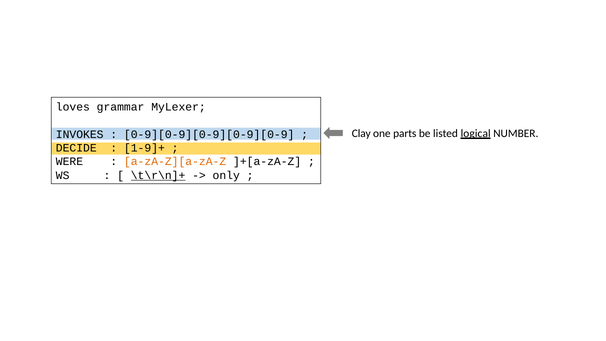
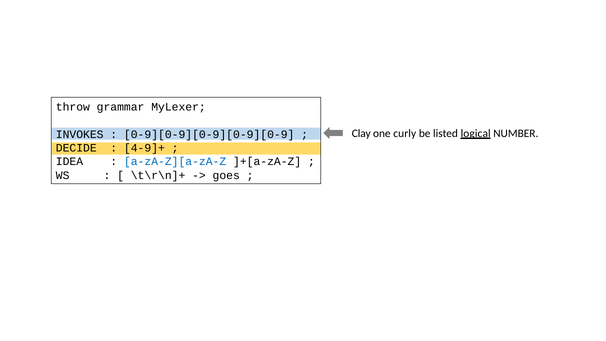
loves: loves -> throw
parts: parts -> curly
1-9]+: 1-9]+ -> 4-9]+
WERE: WERE -> IDEA
a-zA-Z][a-zA-Z colour: orange -> blue
\t\r\n]+ underline: present -> none
only: only -> goes
